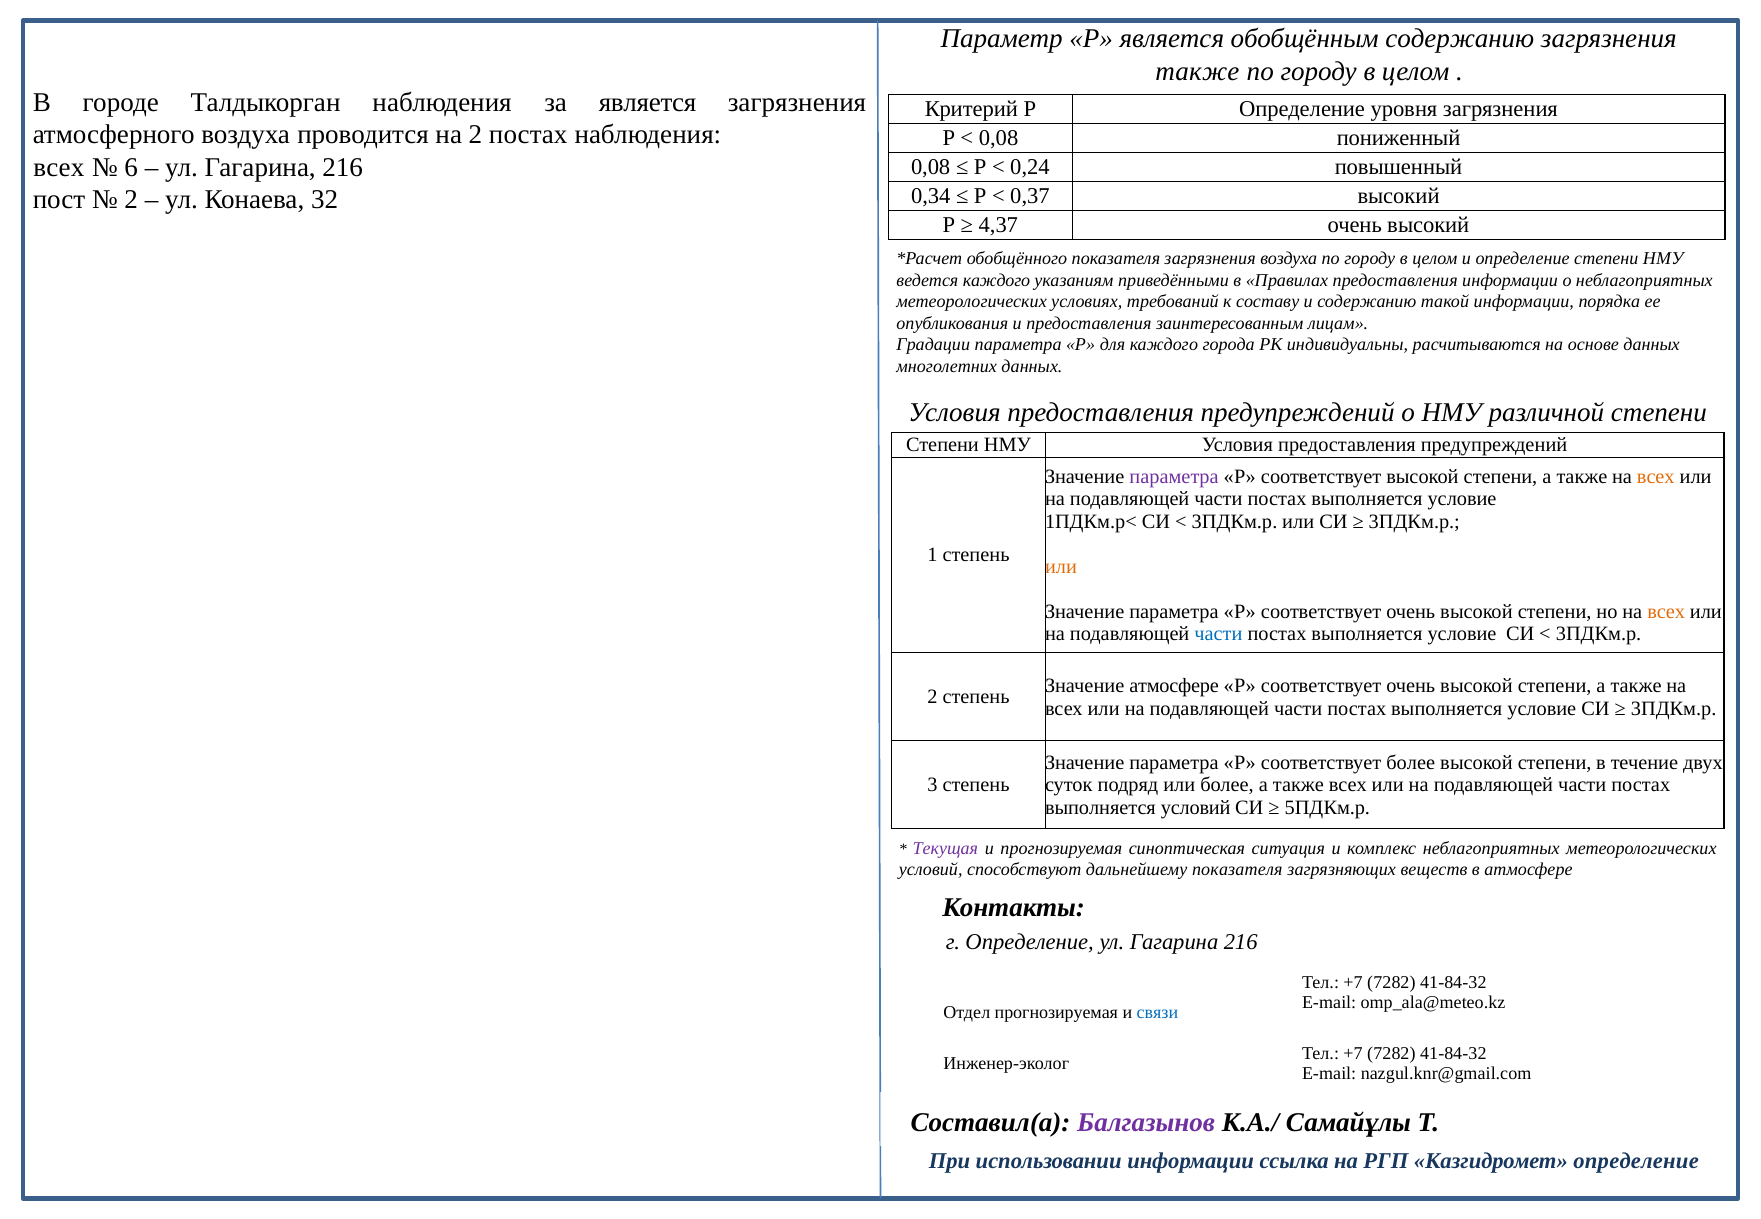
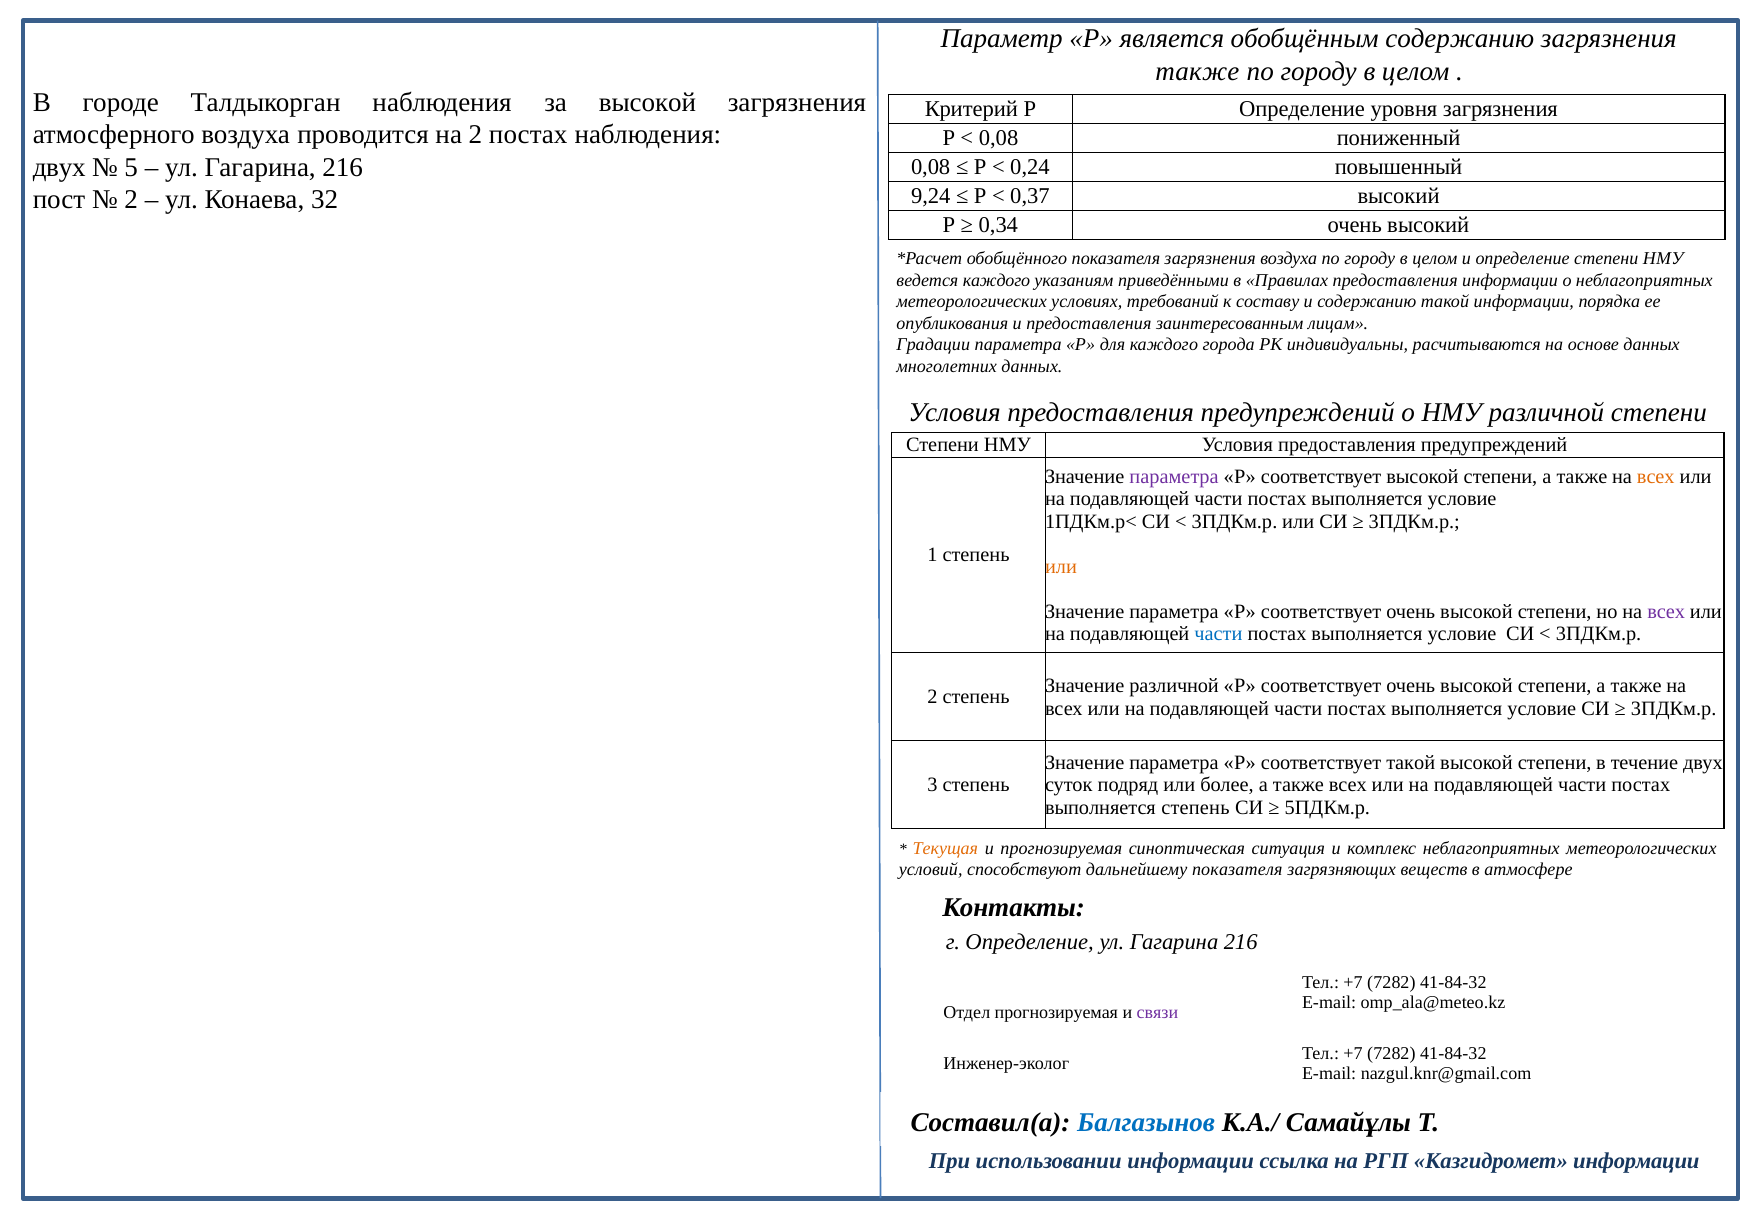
за является: является -> высокой
всех at (59, 167): всех -> двух
6: 6 -> 5
0,34: 0,34 -> 9,24
4,37: 4,37 -> 0,34
всех at (1666, 612) colour: orange -> purple
Значение атмосфере: атмосфере -> различной
соответствует более: более -> такой
выполняется условий: условий -> степень
Текущая colour: purple -> orange
связи colour: blue -> purple
Балгазынов colour: purple -> blue
Казгидромет определение: определение -> информации
